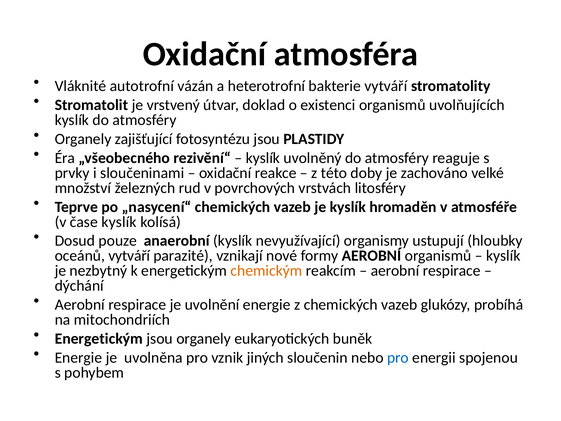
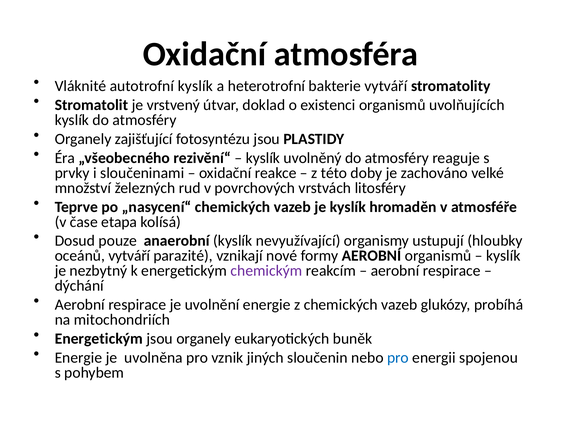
autotrofní vázán: vázán -> kyslík
čase kyslík: kyslík -> etapa
chemickým colour: orange -> purple
